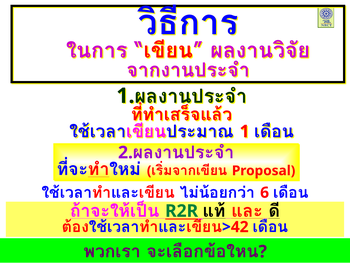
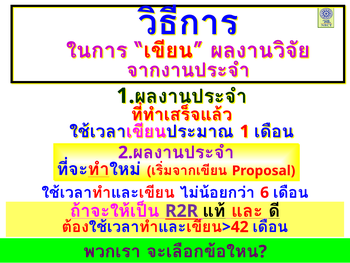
R2R colour: green -> purple
